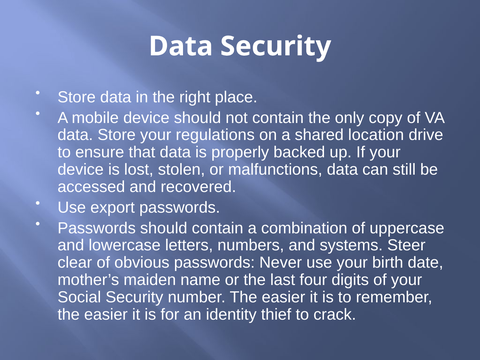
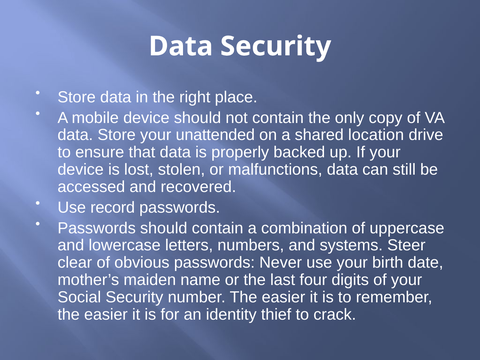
regulations: regulations -> unattended
export: export -> record
